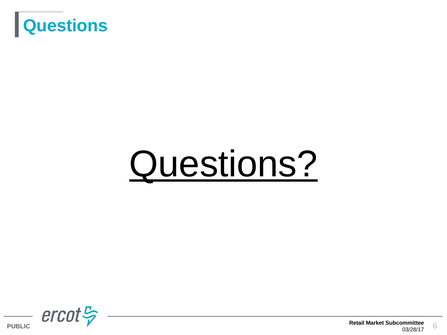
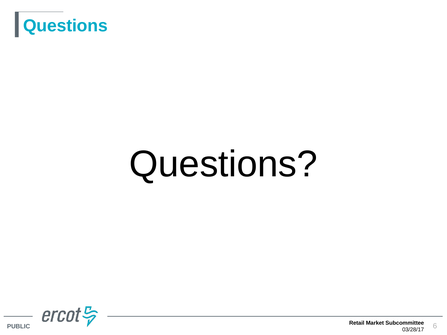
Questions at (223, 164) underline: present -> none
